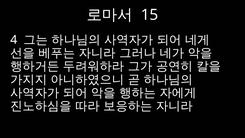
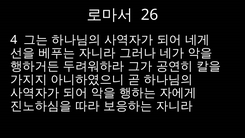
15: 15 -> 26
